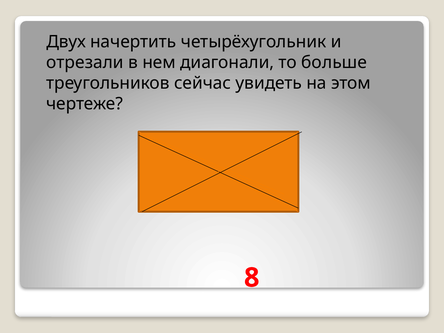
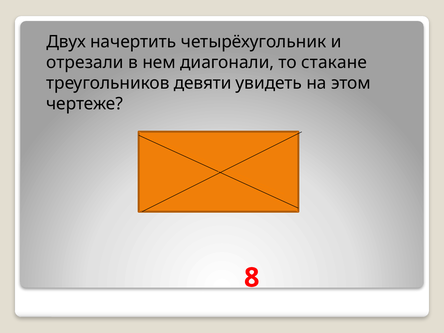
больше: больше -> стакане
сейчас: сейчас -> девяти
